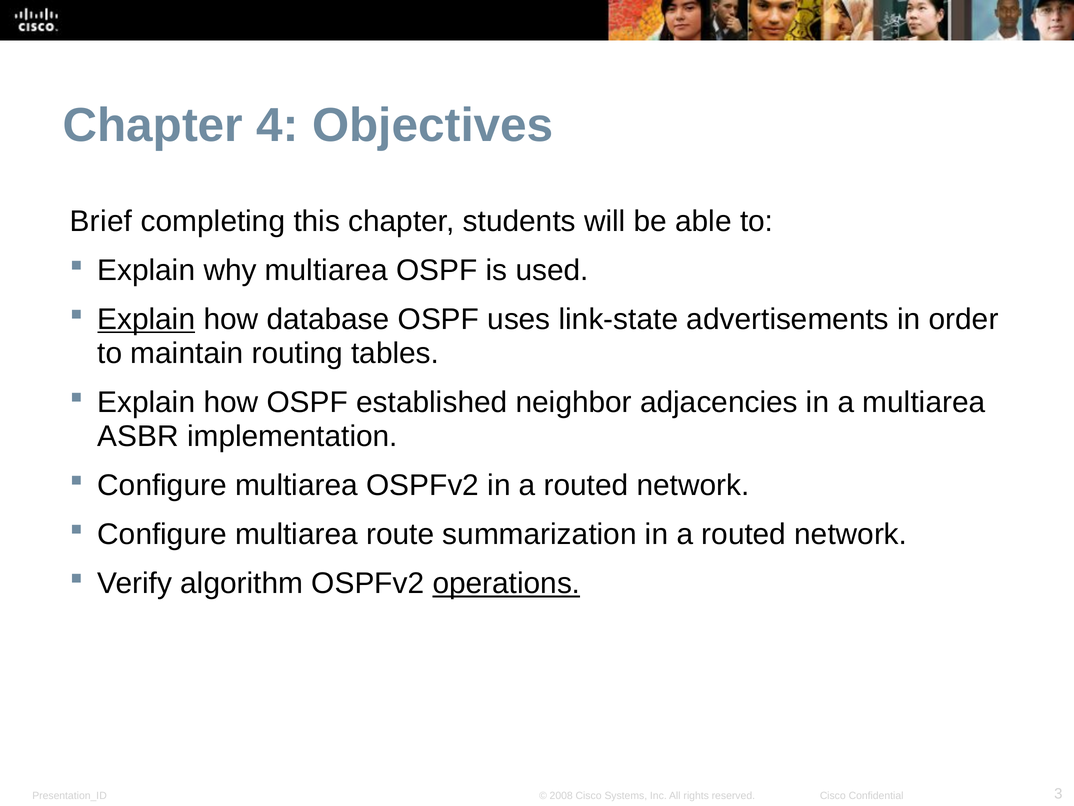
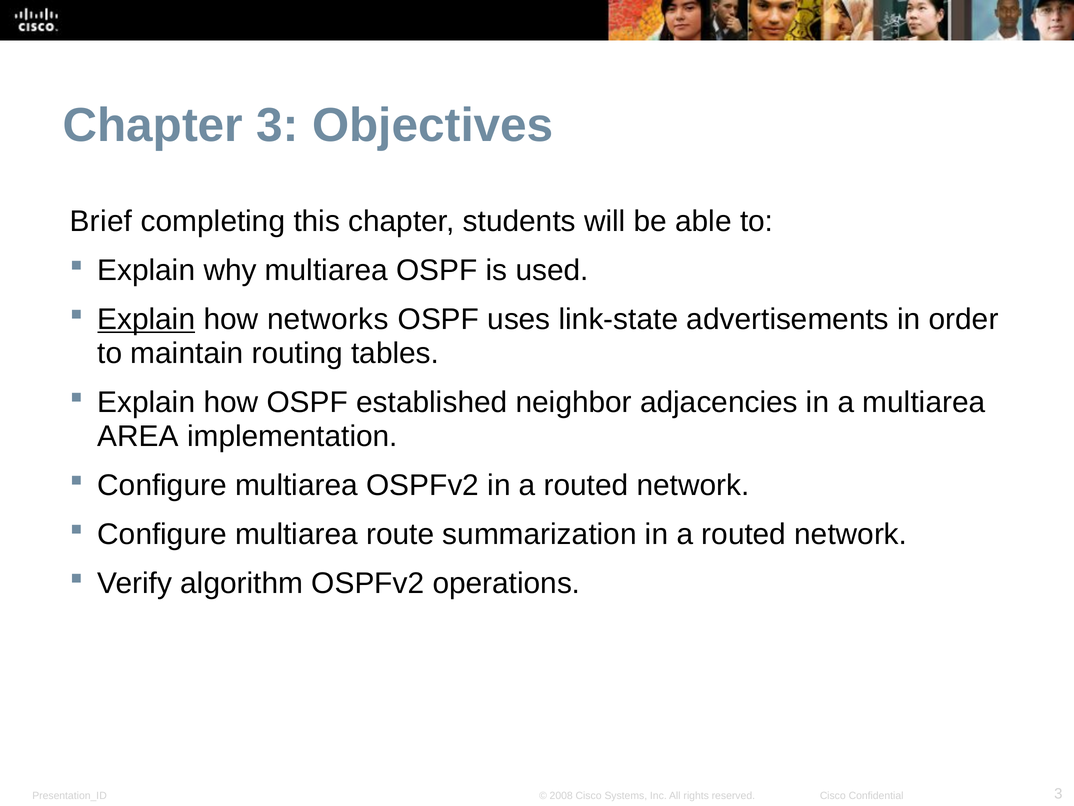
Chapter 4: 4 -> 3
database: database -> networks
ASBR: ASBR -> AREA
operations underline: present -> none
